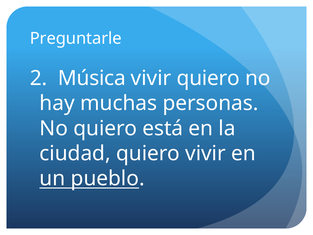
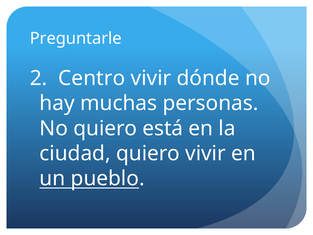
Música: Música -> Centro
vivir quiero: quiero -> dónde
